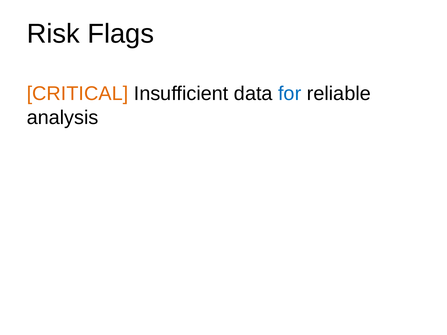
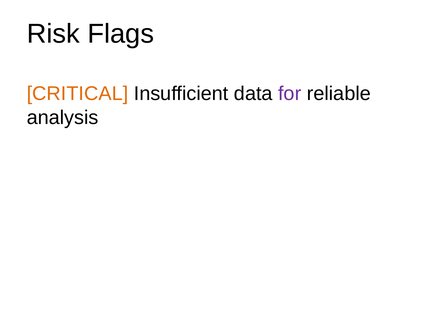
for colour: blue -> purple
